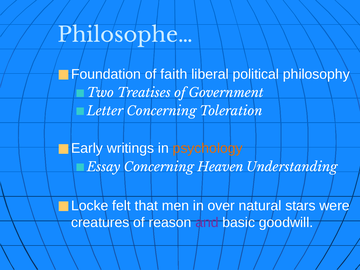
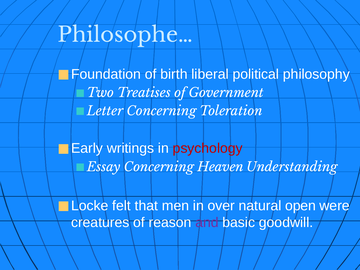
faith: faith -> birth
psychology colour: orange -> red
stars: stars -> open
